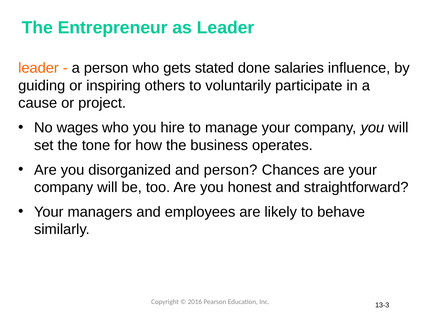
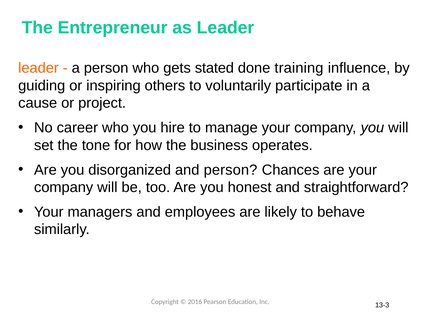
salaries: salaries -> training
wages: wages -> career
